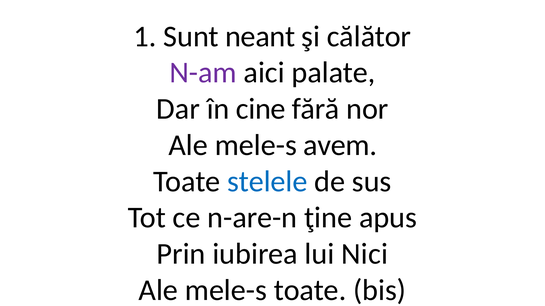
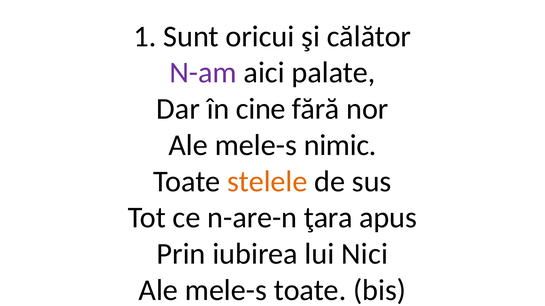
neant: neant -> oricui
avem: avem -> nimic
stelele colour: blue -> orange
ţine: ţine -> ţara
